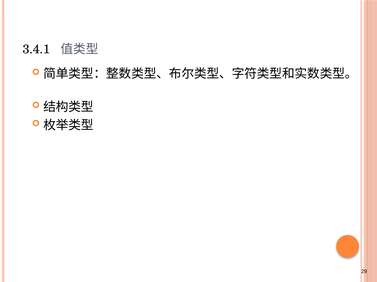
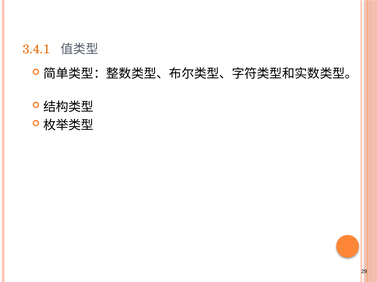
3.4.1 colour: black -> orange
